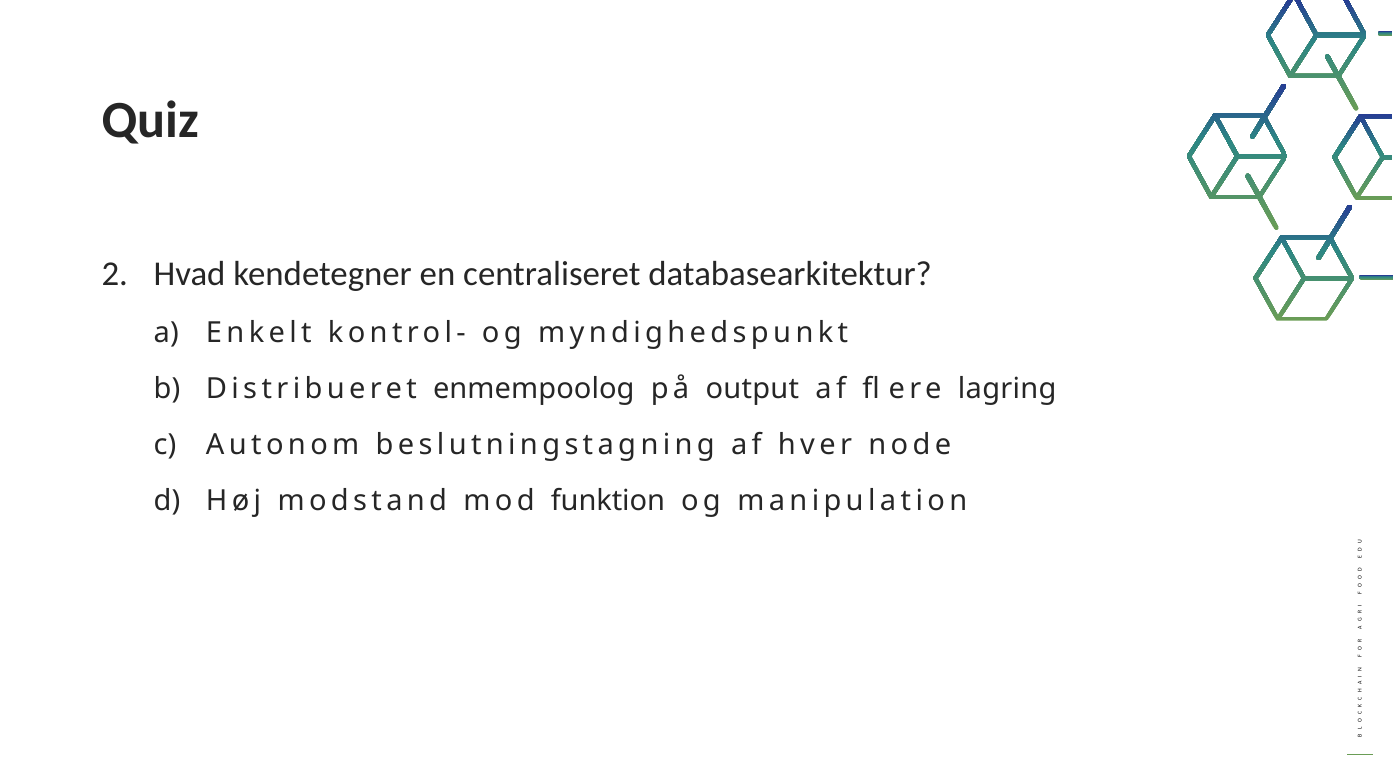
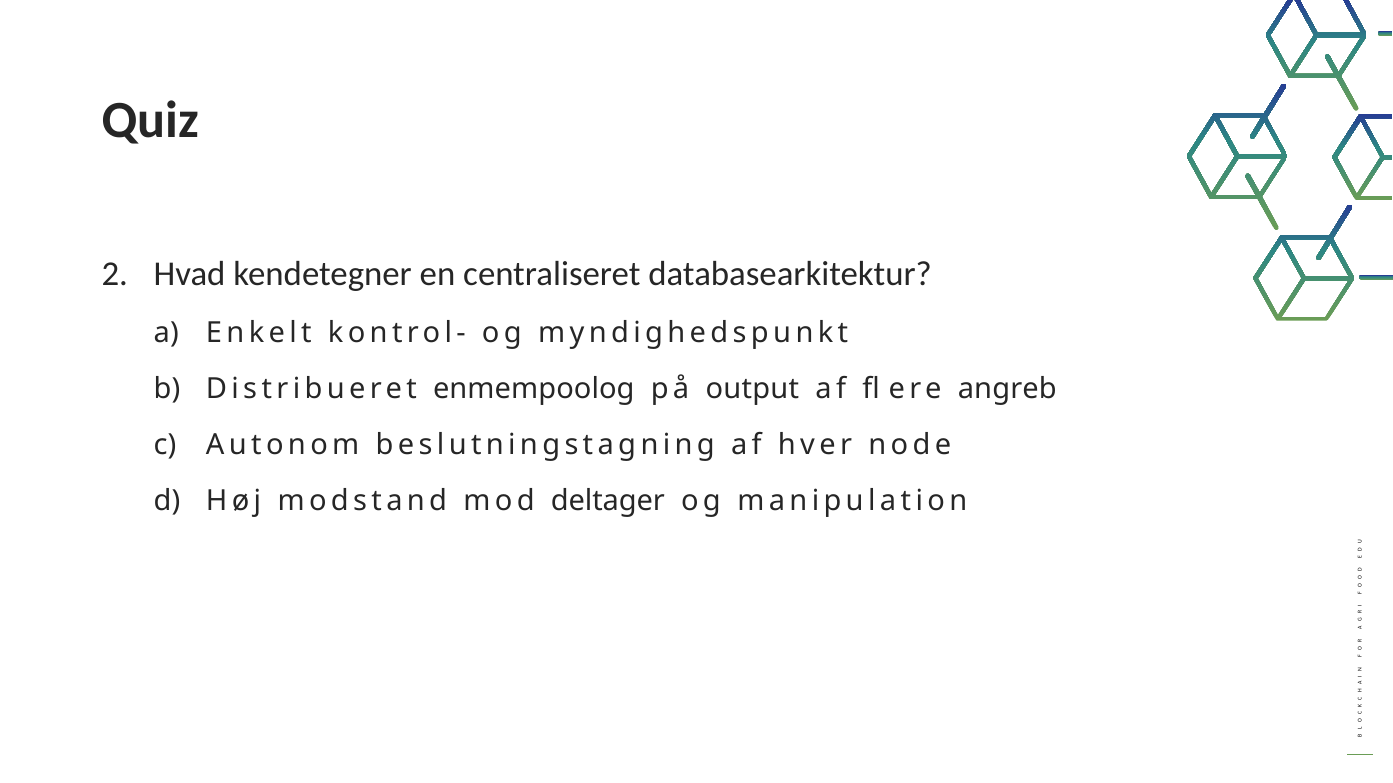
lagring: lagring -> angreb
funktion: funktion -> deltager
